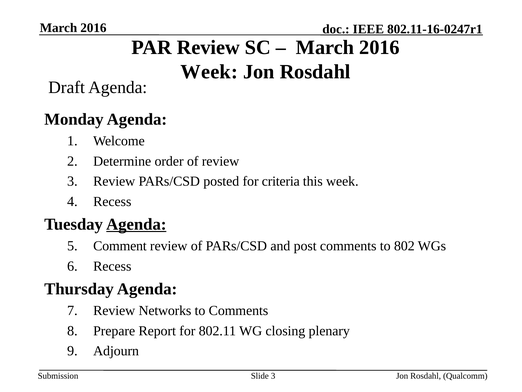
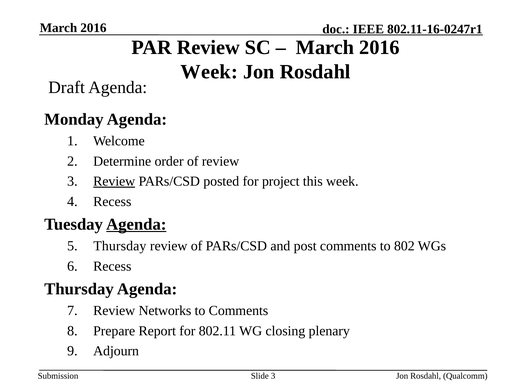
Review at (114, 181) underline: none -> present
criteria: criteria -> project
Comment at (120, 246): Comment -> Thursday
